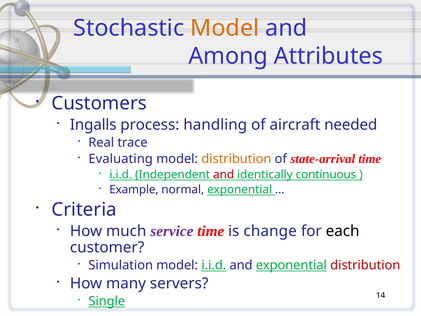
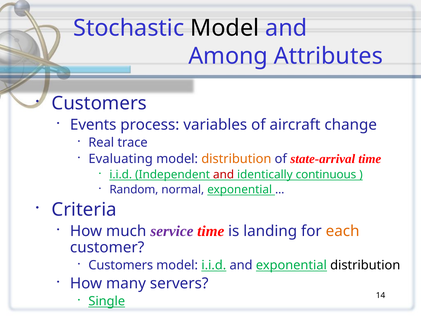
Model at (225, 28) colour: orange -> black
Ingalls: Ingalls -> Events
handling: handling -> variables
needed: needed -> change
Example: Example -> Random
change: change -> landing
each colour: black -> orange
Simulation at (121, 265): Simulation -> Customers
distribution at (365, 265) colour: red -> black
